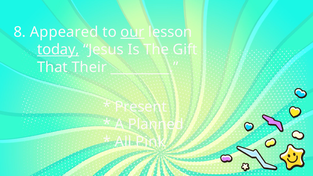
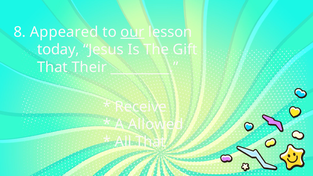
today underline: present -> none
Present: Present -> Receive
Planned: Planned -> Allowed
All Pink: Pink -> That
